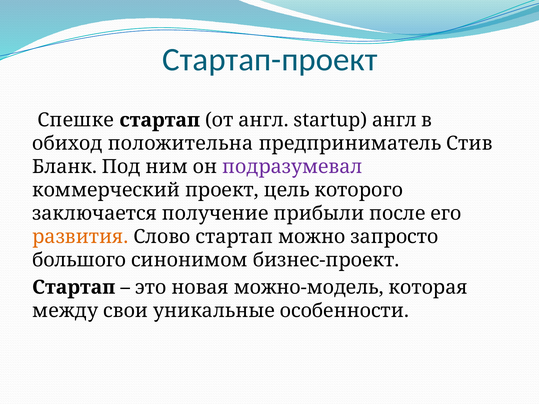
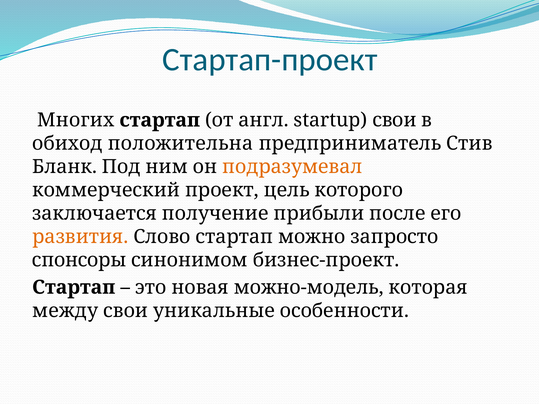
Спешке: Спешке -> Многих
startup англ: англ -> свои
подразумевал colour: purple -> orange
большого: большого -> спонсоры
